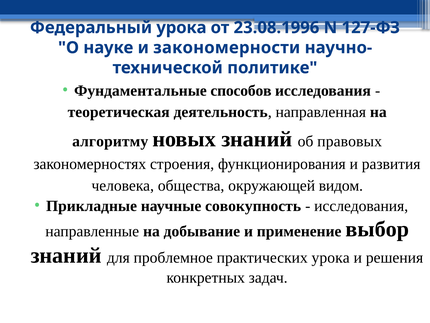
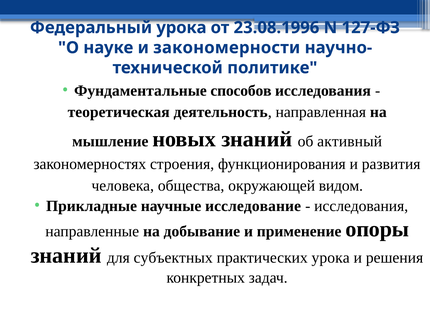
алгоритму: алгоритму -> мышление
правовых: правовых -> активный
совокупность: совокупность -> исследование
выбор: выбор -> опоры
проблемное: проблемное -> субъектных
